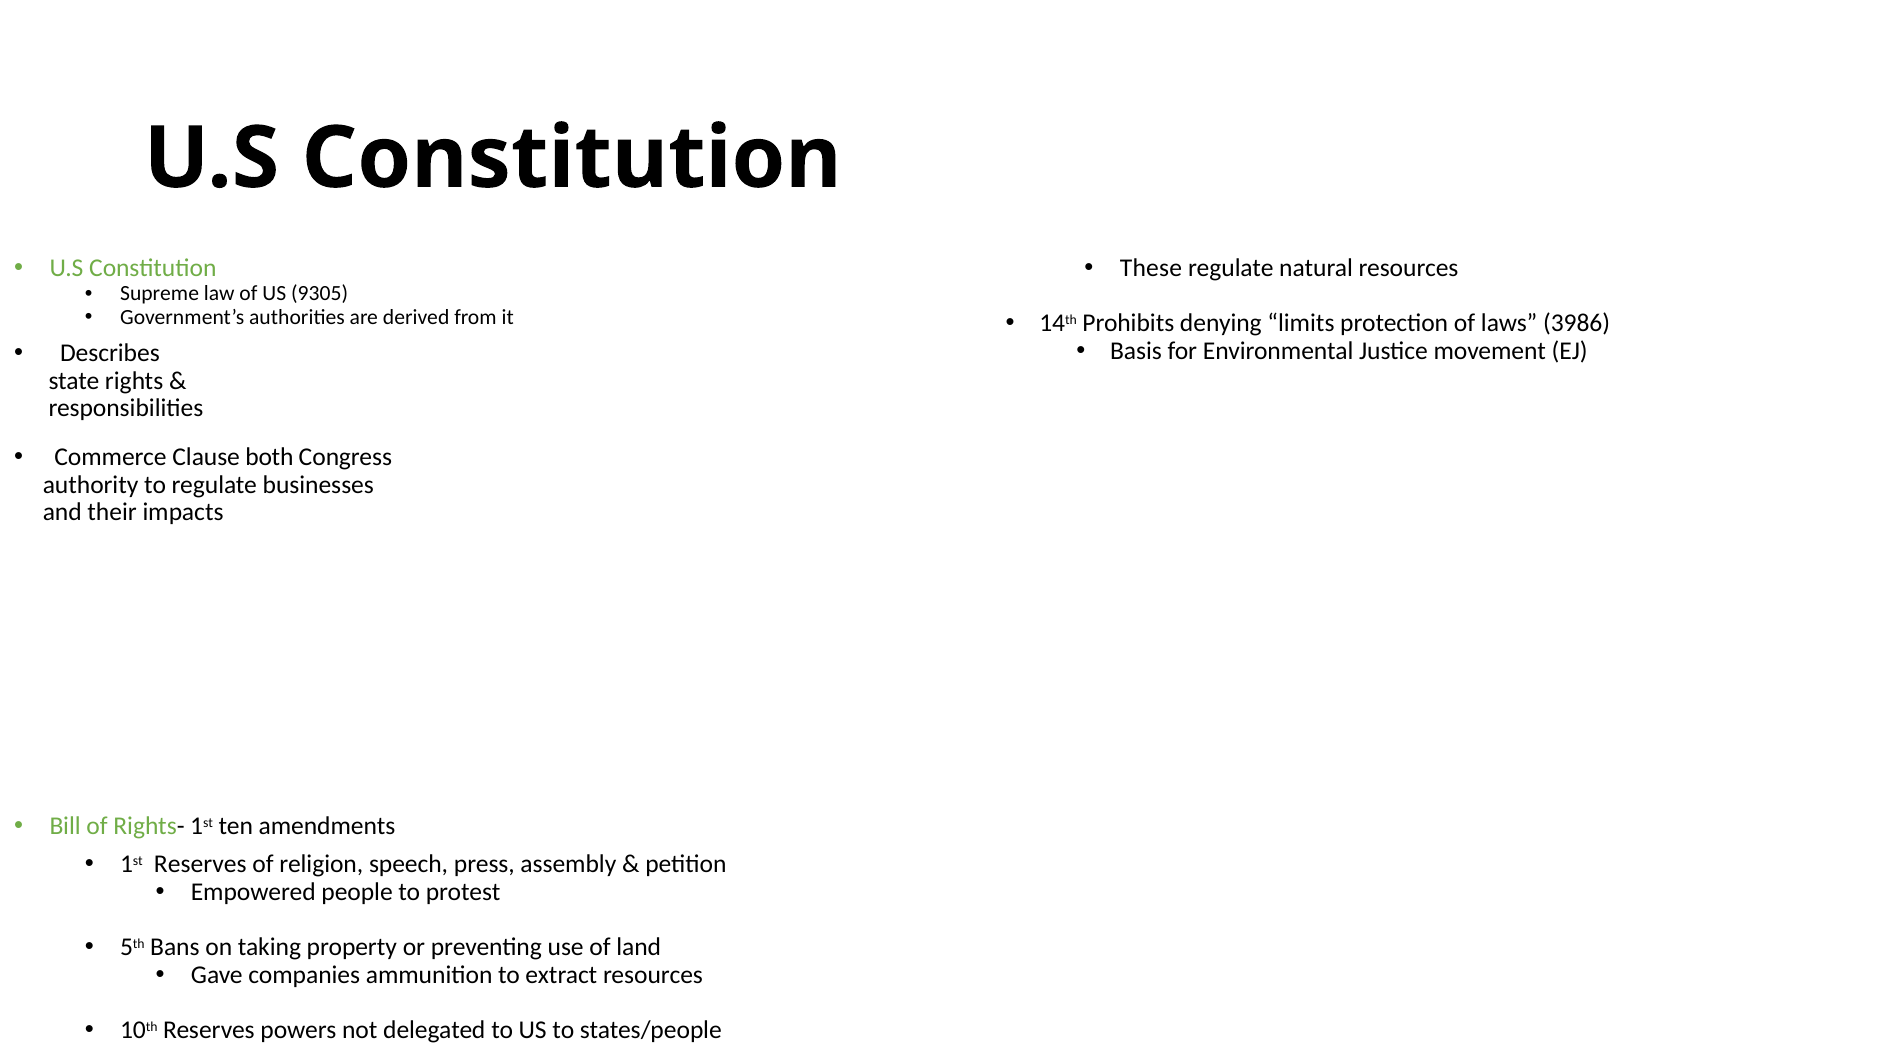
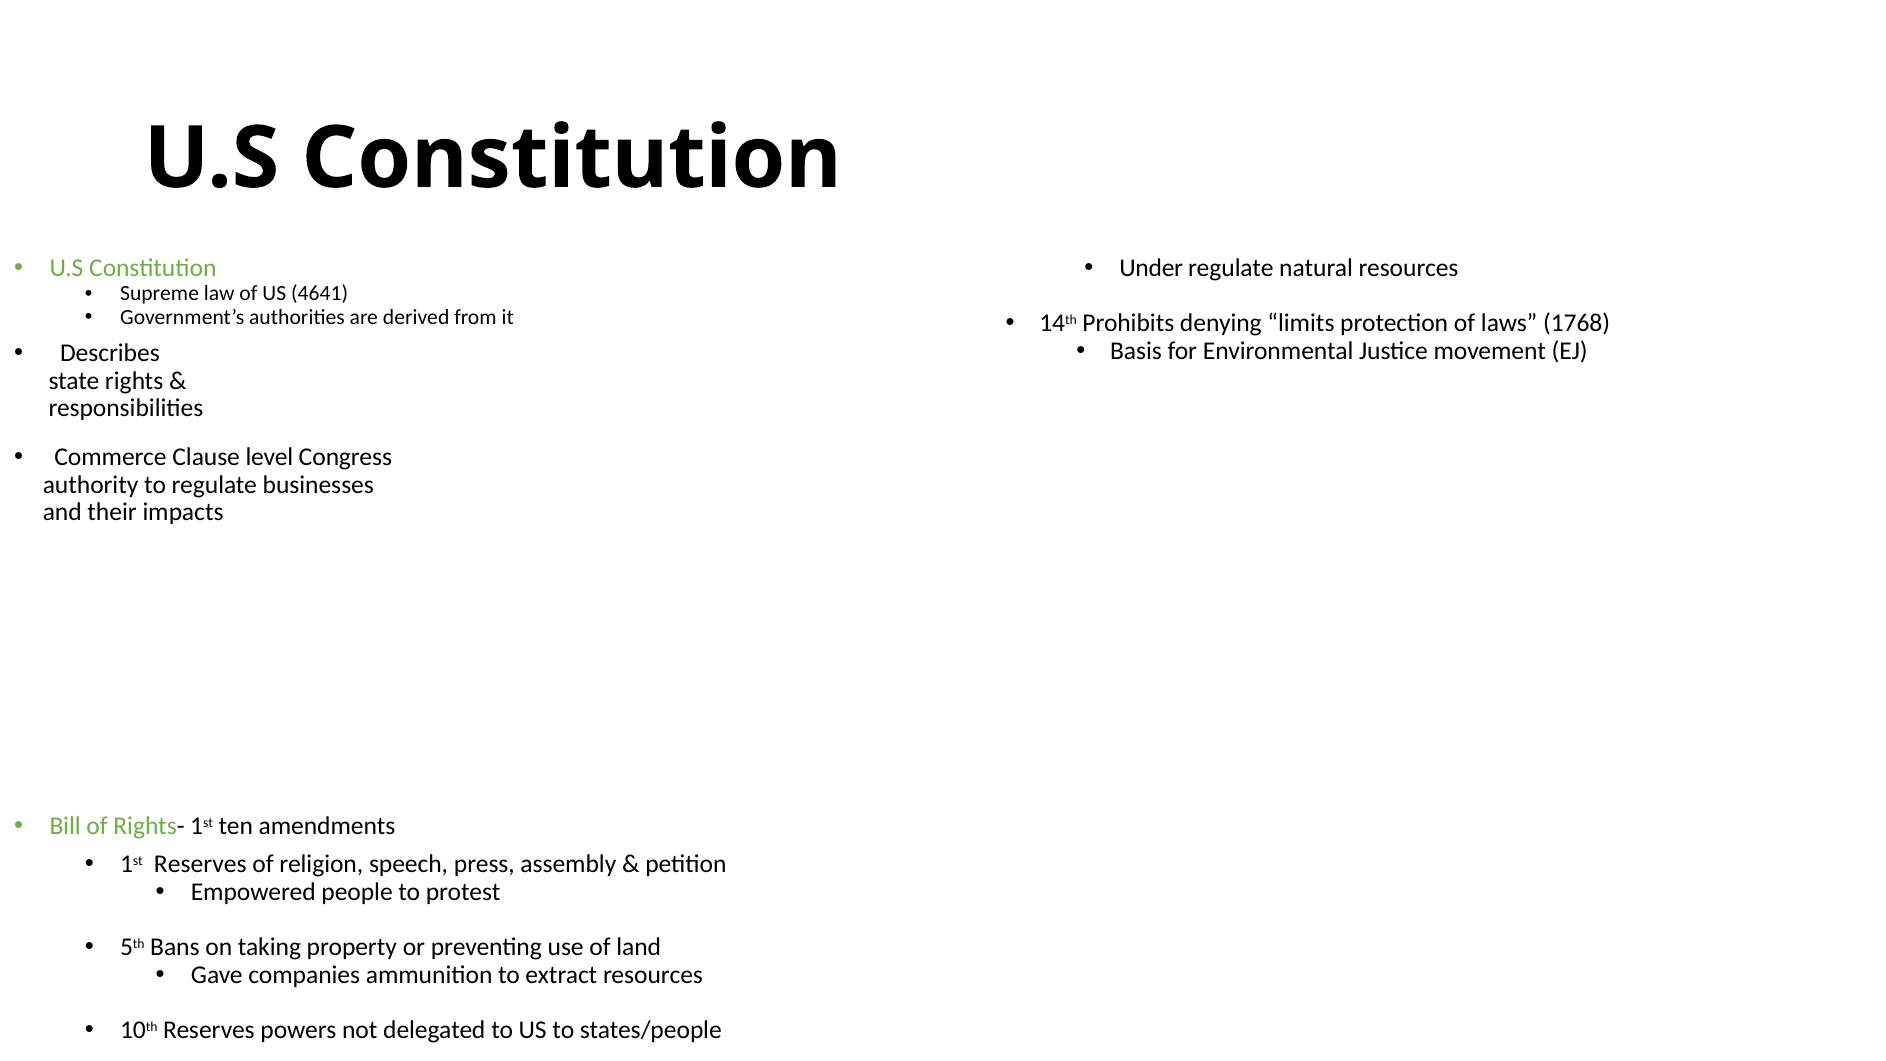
These: These -> Under
9305: 9305 -> 4641
3986: 3986 -> 1768
both: both -> level
